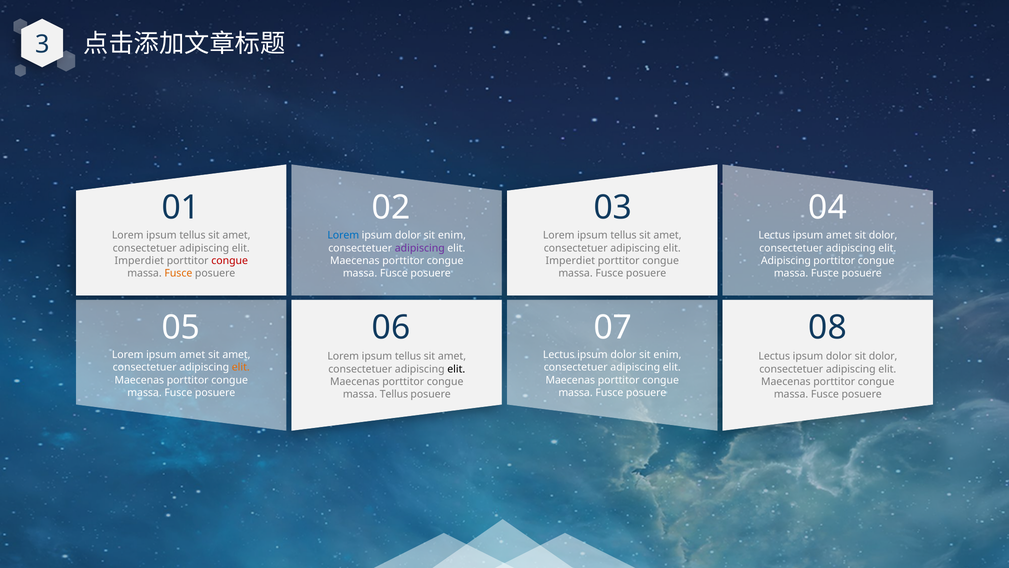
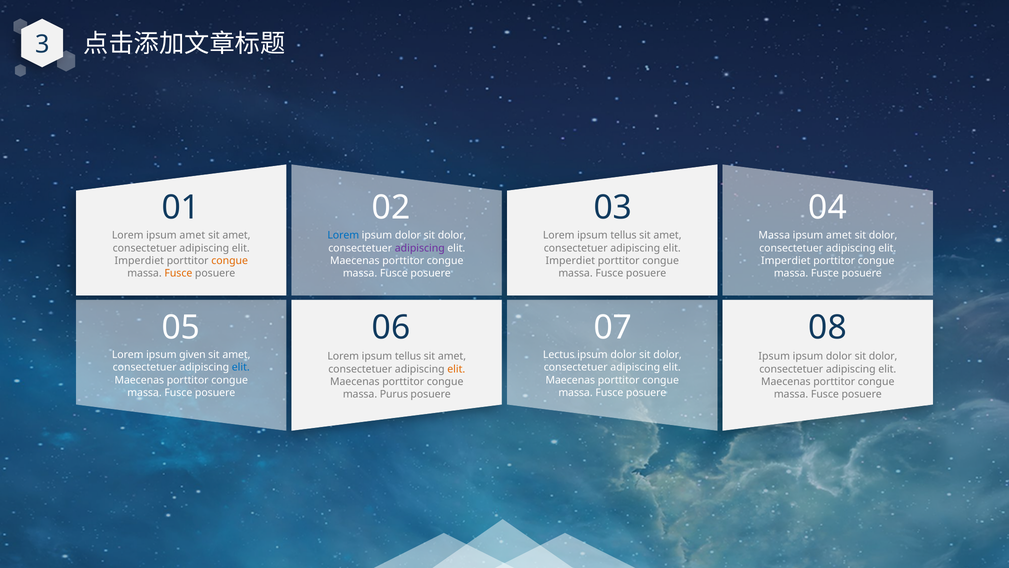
tellus at (192, 235): tellus -> amet
enim at (452, 235): enim -> dolor
Lectus at (774, 235): Lectus -> Massa
congue at (230, 261) colour: red -> orange
Adipiscing at (786, 261): Adipiscing -> Imperdiet
Lorem ipsum amet: amet -> given
enim at (667, 355): enim -> dolor
Lectus at (774, 356): Lectus -> Ipsum
elit at (241, 367) colour: orange -> blue
elit at (456, 369) colour: black -> orange
massa Tellus: Tellus -> Purus
